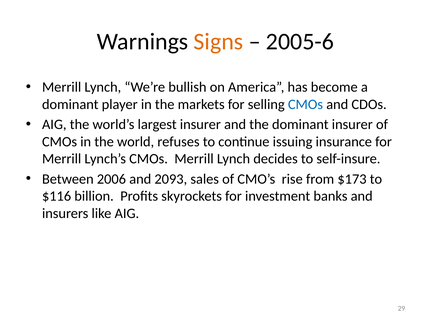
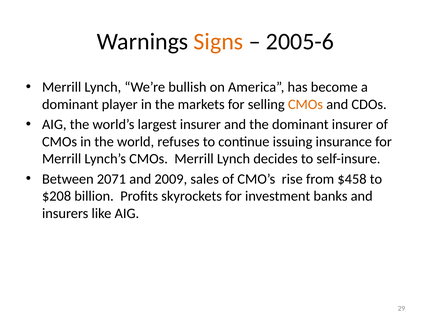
CMOs at (305, 104) colour: blue -> orange
2006: 2006 -> 2071
2093: 2093 -> 2009
$173: $173 -> $458
$116: $116 -> $208
